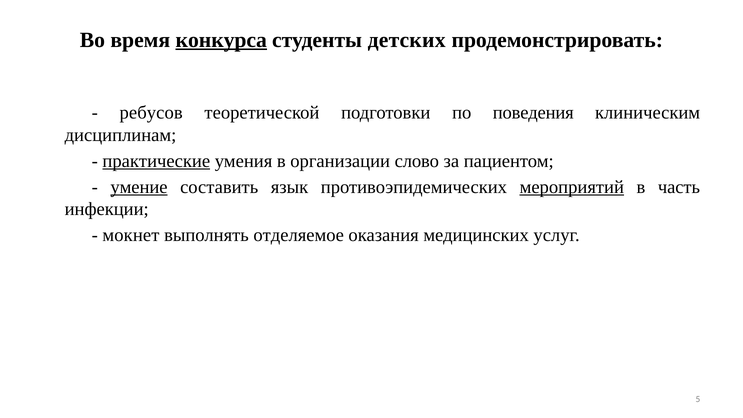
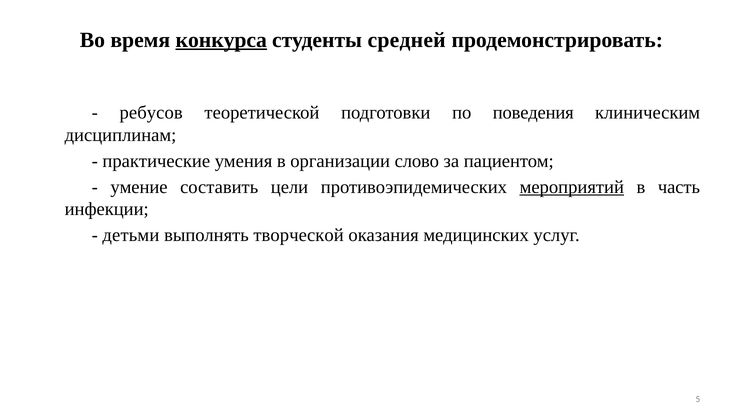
детских: детских -> средней
практические underline: present -> none
умение underline: present -> none
язык: язык -> цели
мокнет: мокнет -> детьми
отделяемое: отделяемое -> творческой
